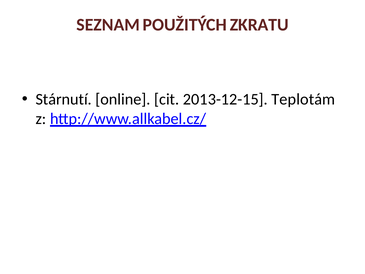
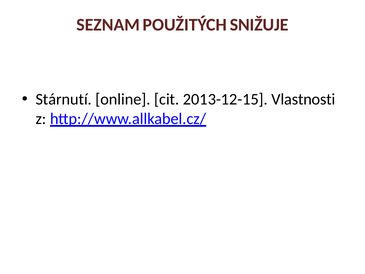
ZKRATU: ZKRATU -> SNIŽUJE
Teplotám: Teplotám -> Vlastnosti
